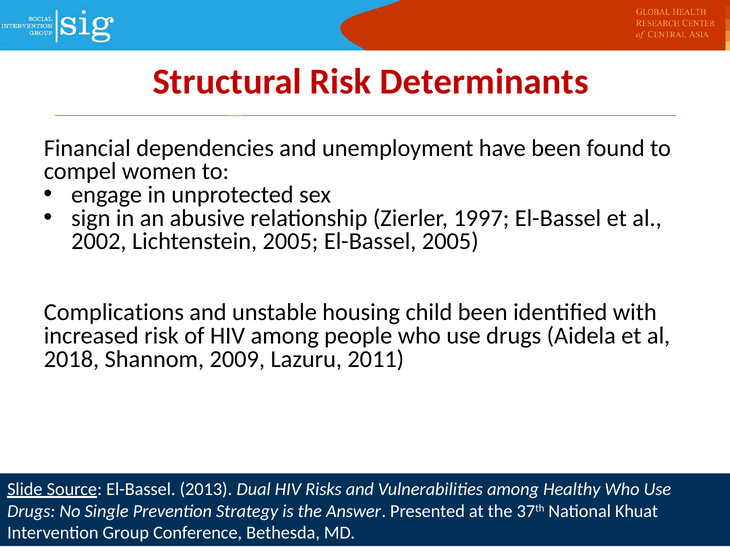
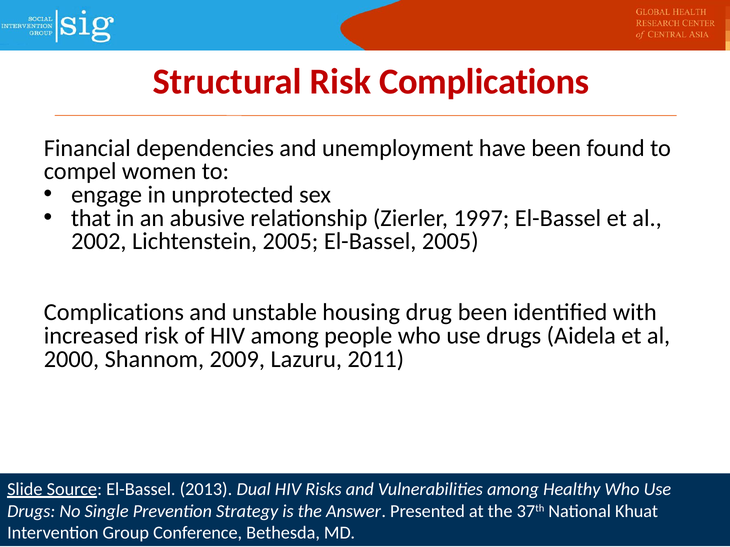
Risk Determinants: Determinants -> Complications
sign: sign -> that
child: child -> drug
2018: 2018 -> 2000
